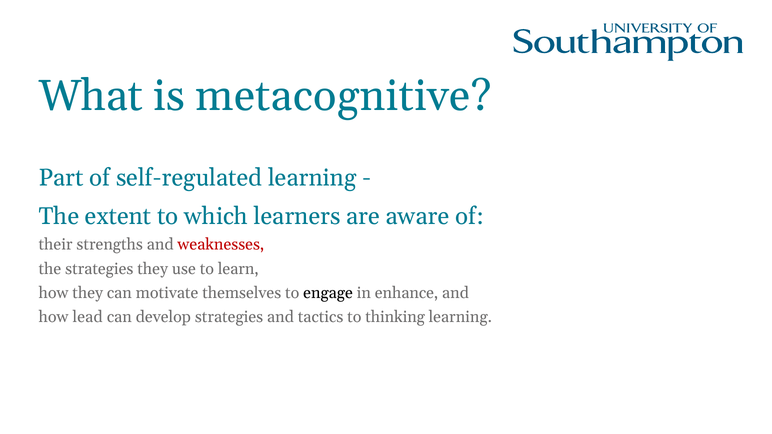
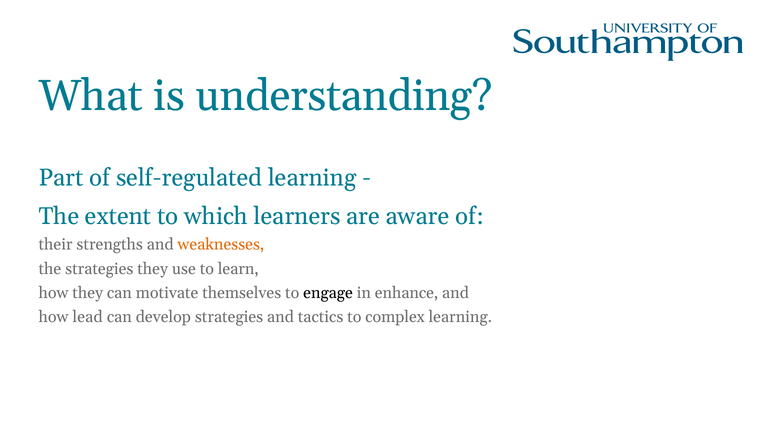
metacognitive: metacognitive -> understanding
weaknesses colour: red -> orange
thinking: thinking -> complex
